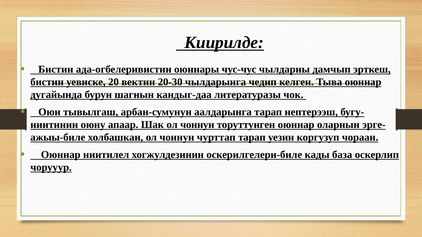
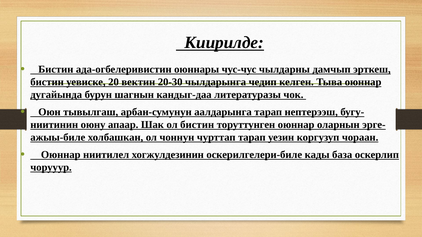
Шак ол чоннун: чоннун -> бистин
